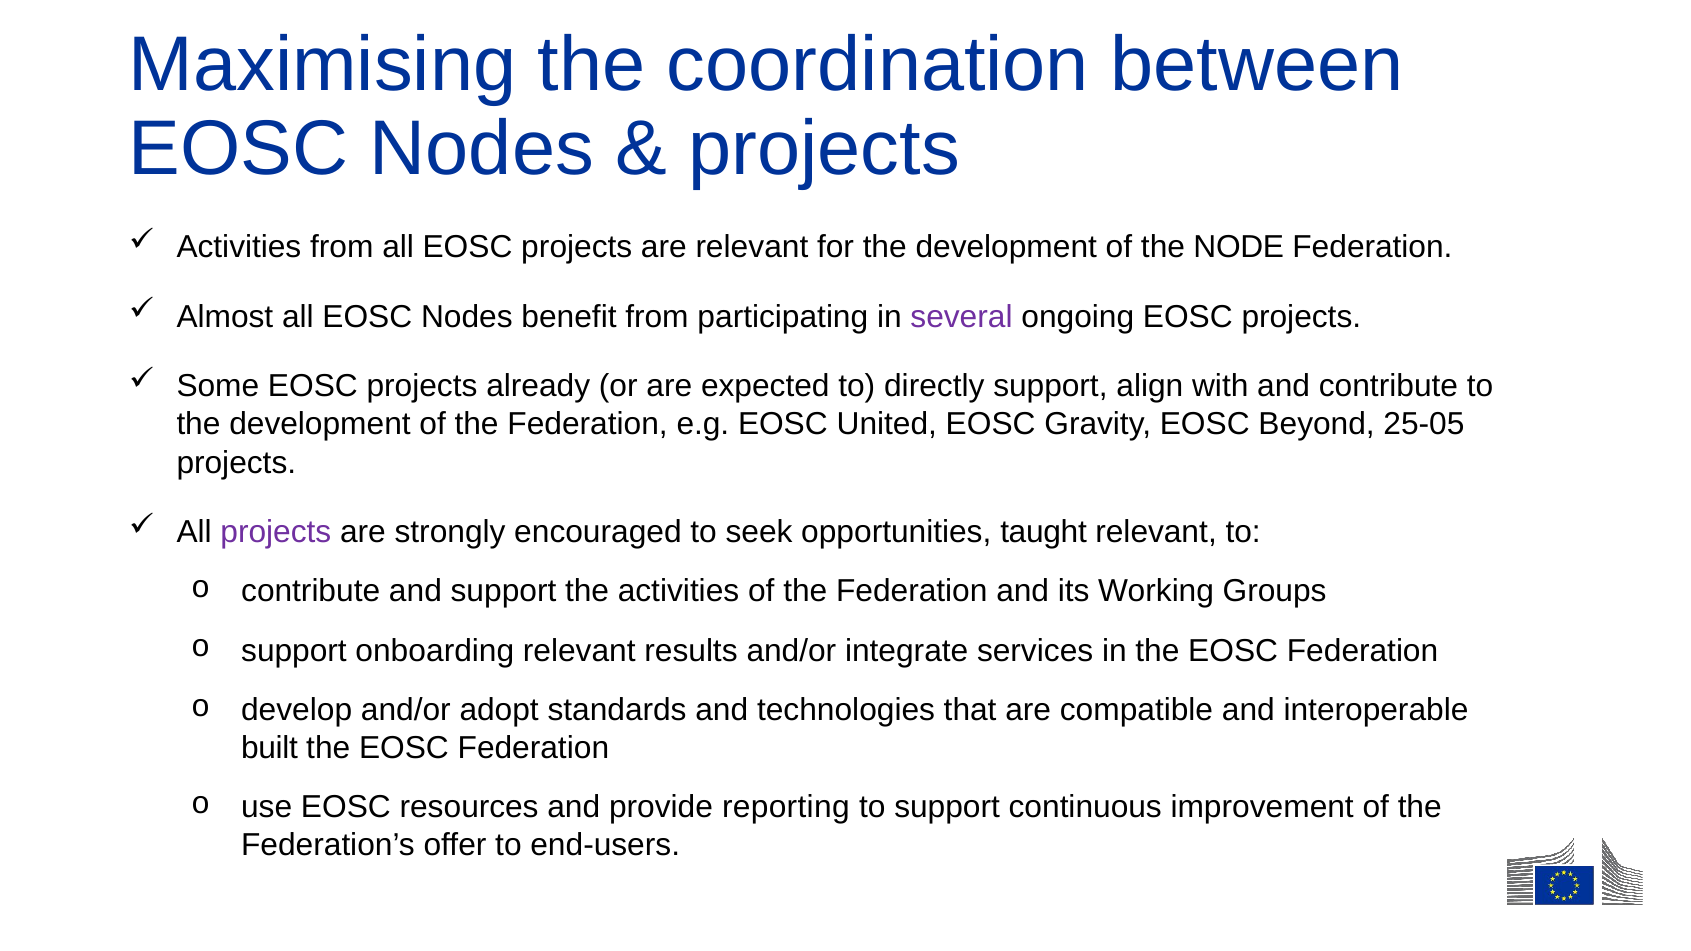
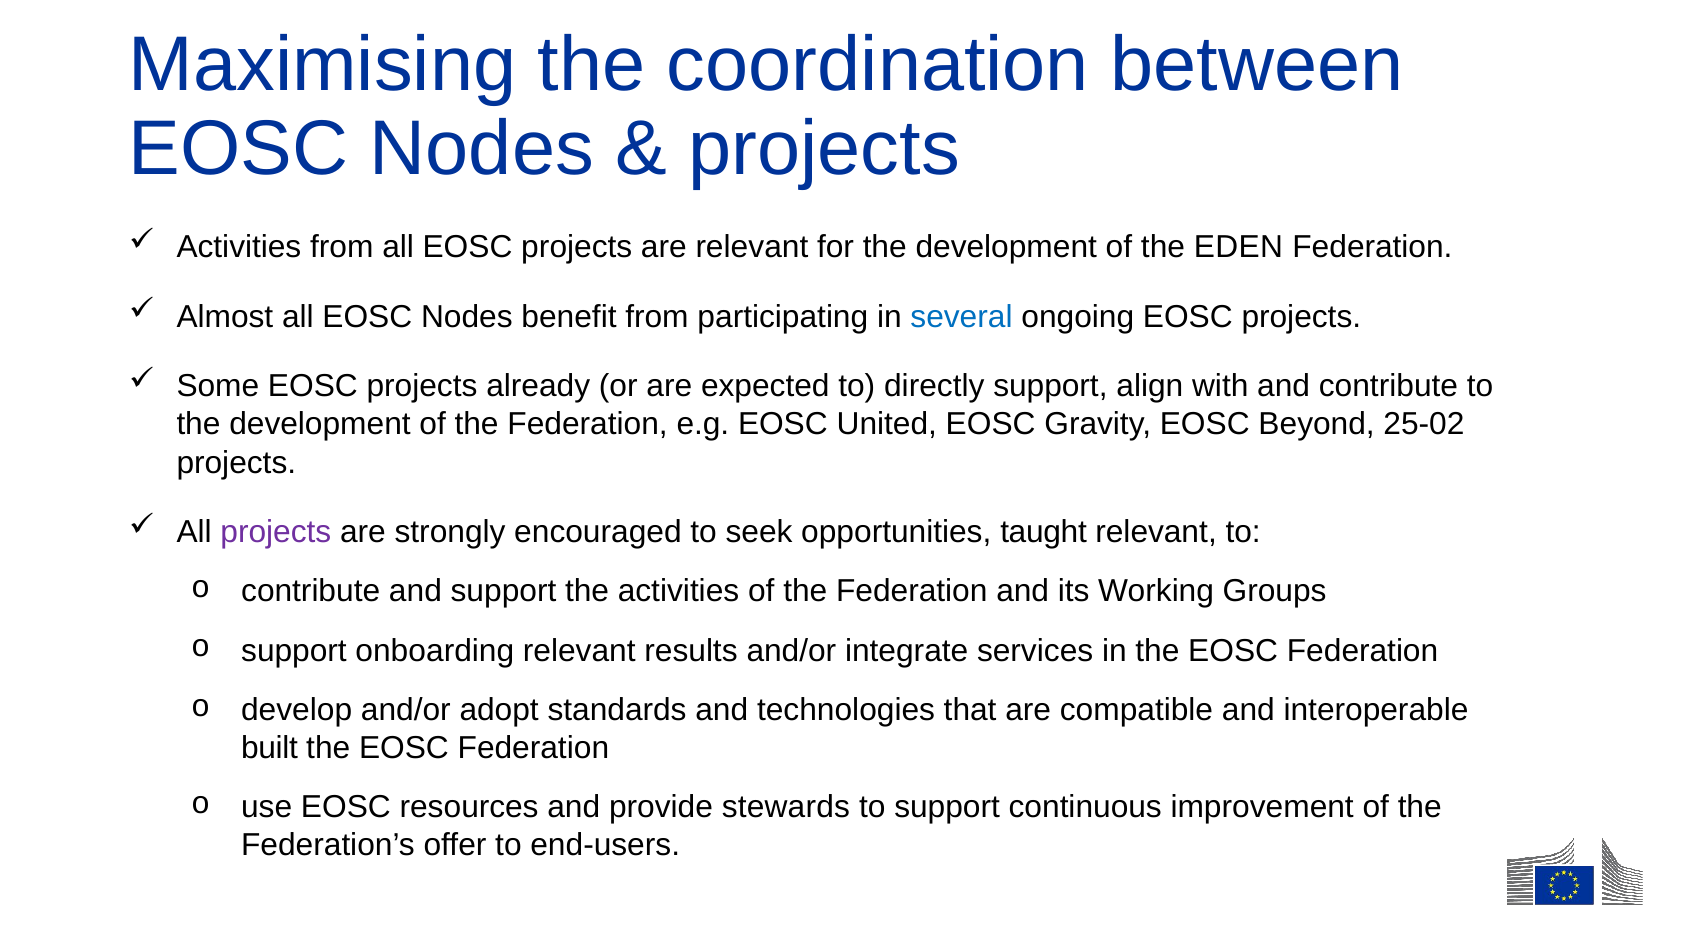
NODE: NODE -> EDEN
several colour: purple -> blue
25-05: 25-05 -> 25-02
reporting: reporting -> stewards
